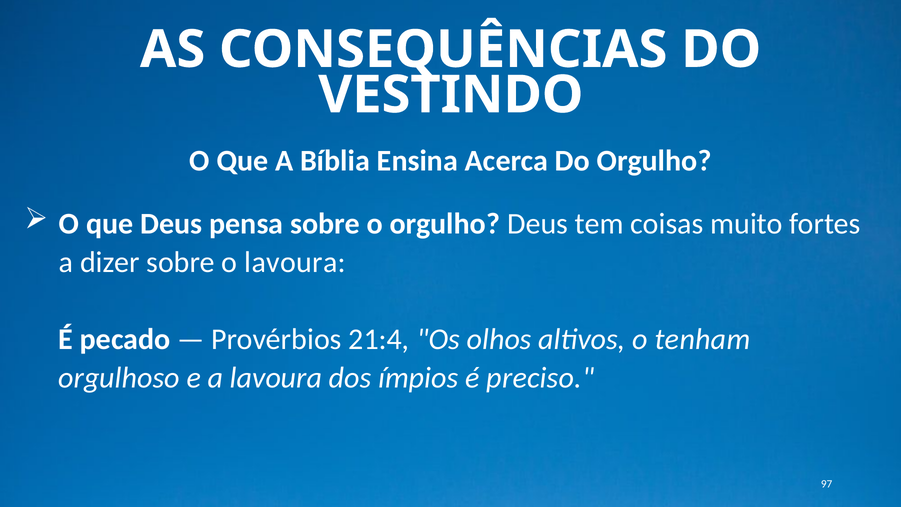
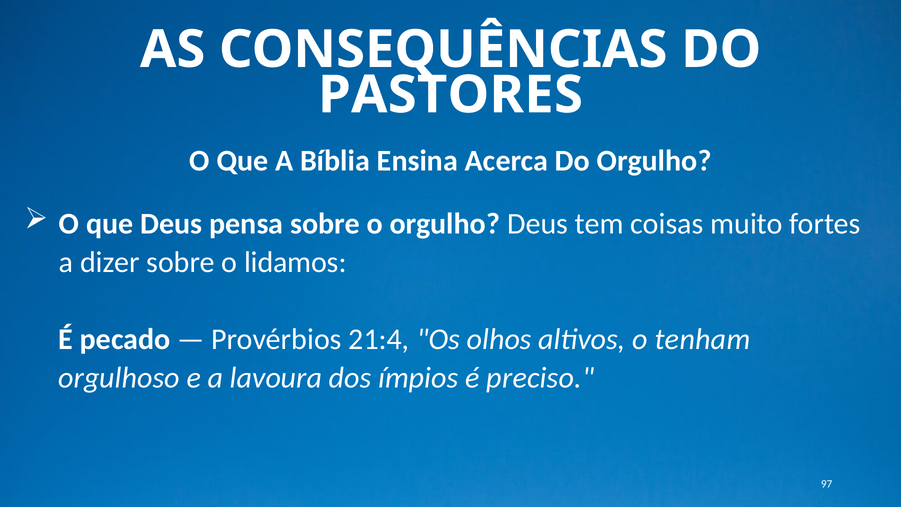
VESTINDO: VESTINDO -> PASTORES
o lavoura: lavoura -> lidamos
